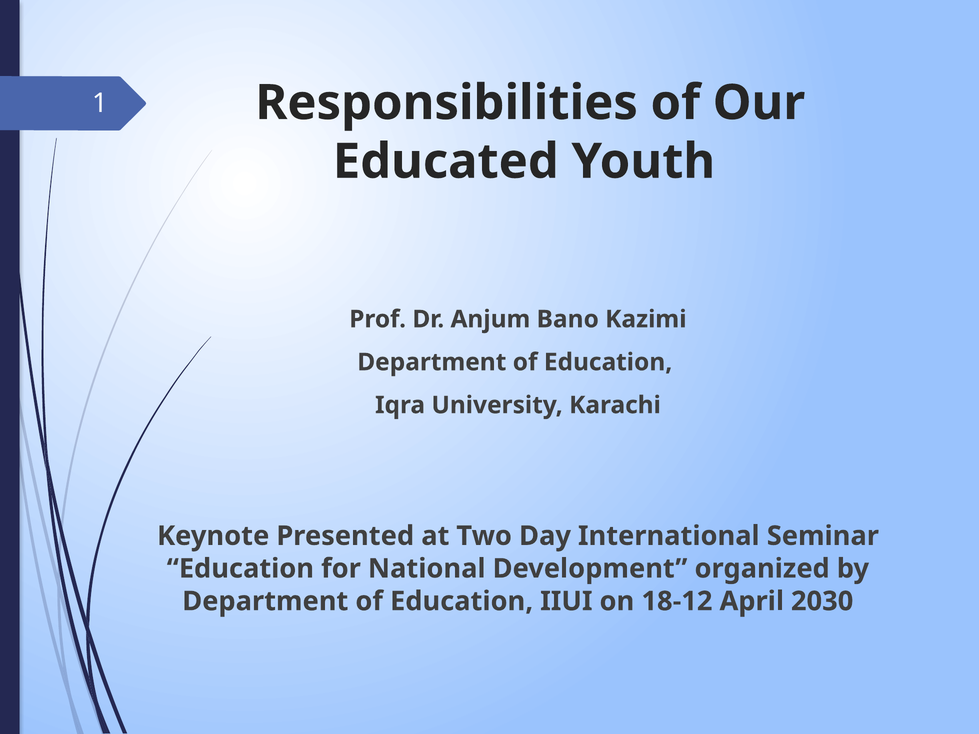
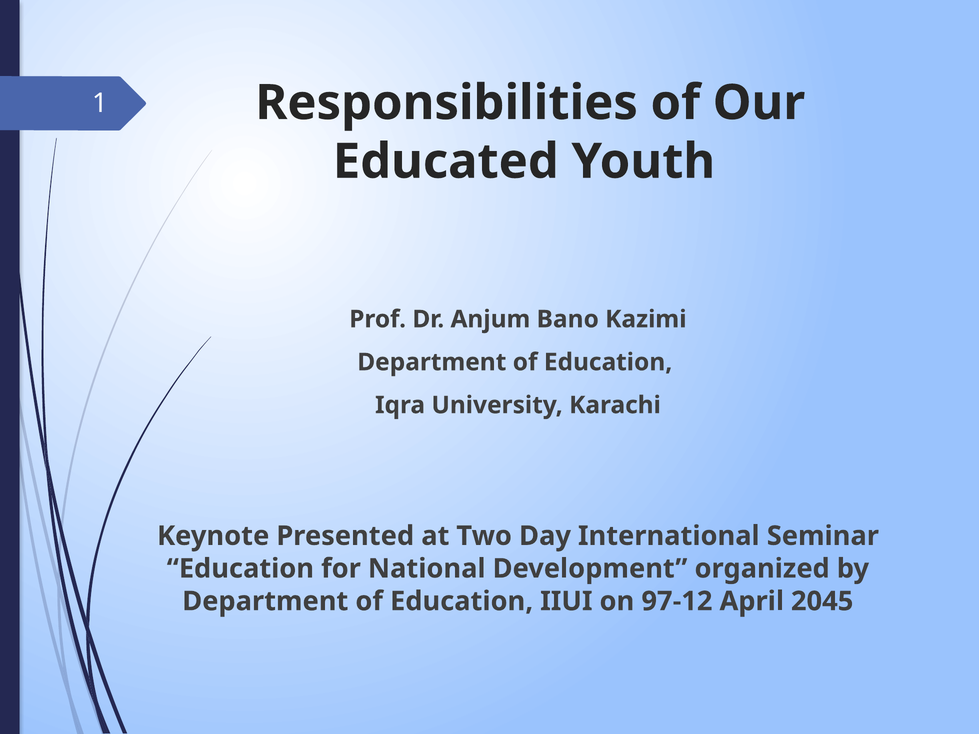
18-12: 18-12 -> 97-12
2030: 2030 -> 2045
